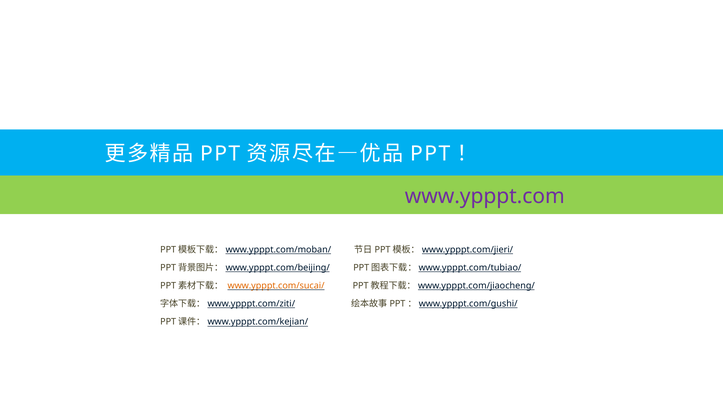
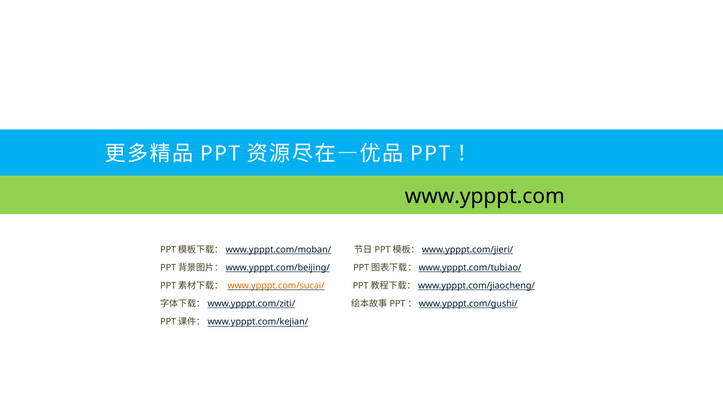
www.ypppt.com colour: purple -> black
